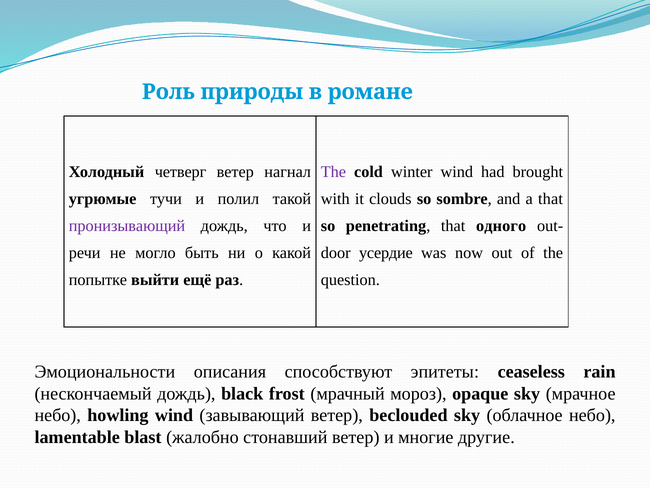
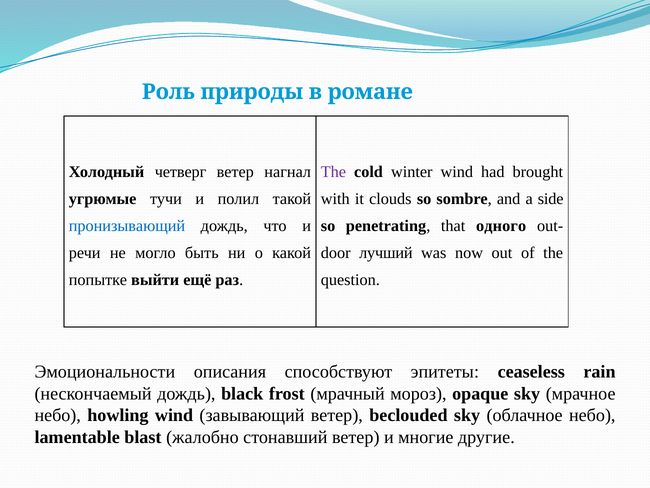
a that: that -> side
пронизывающий colour: purple -> blue
усердие: усердие -> лучший
